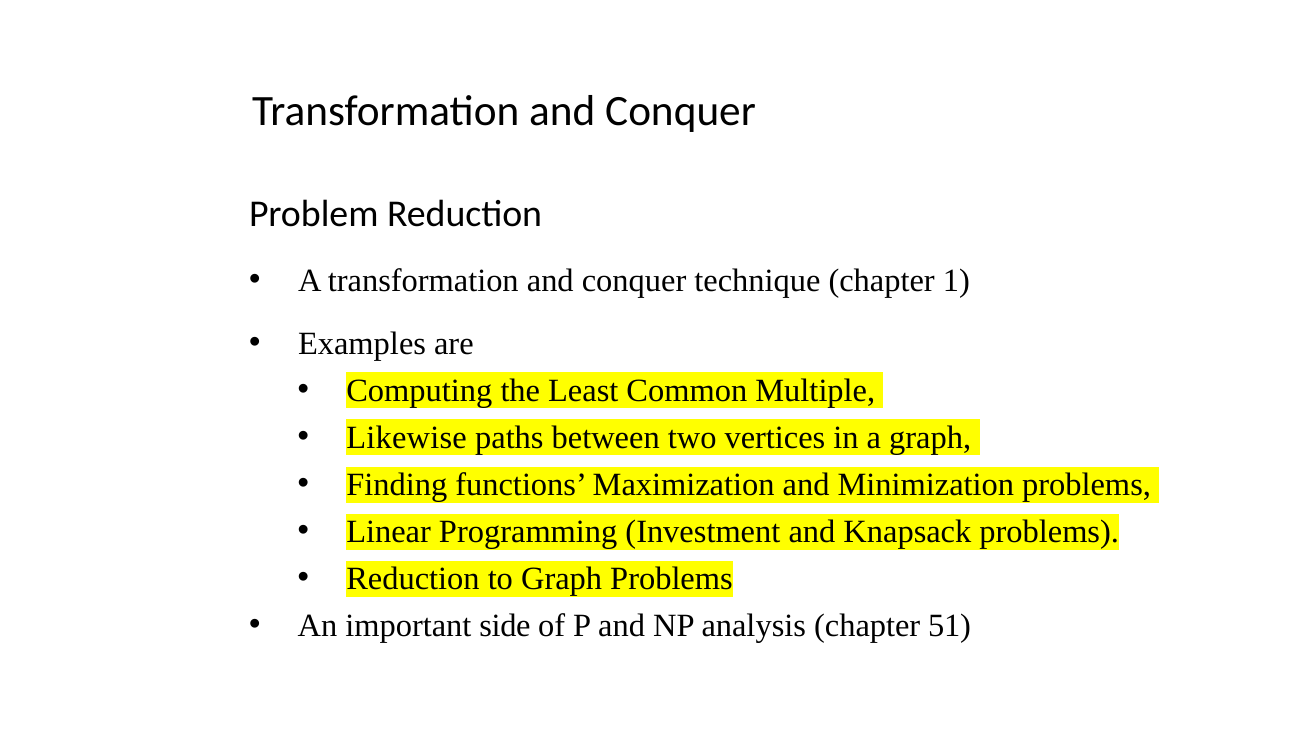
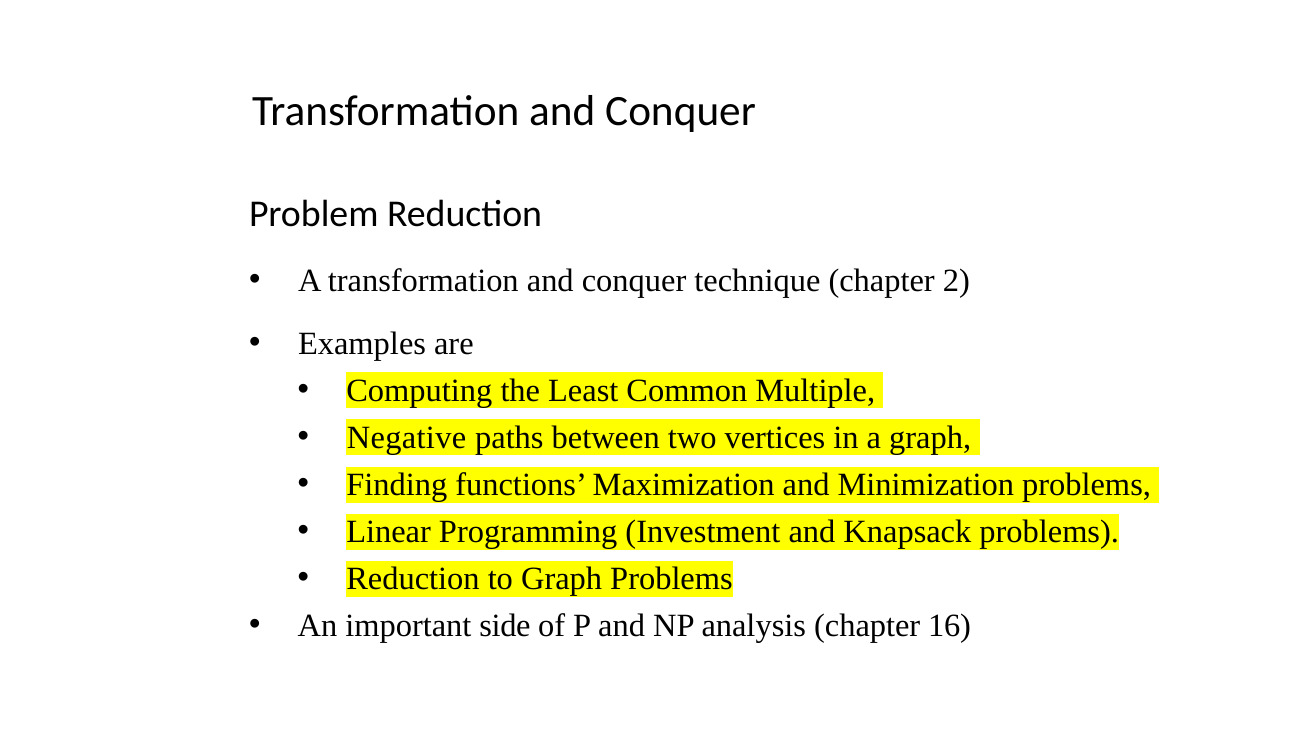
1: 1 -> 2
Likewise: Likewise -> Negative
51: 51 -> 16
